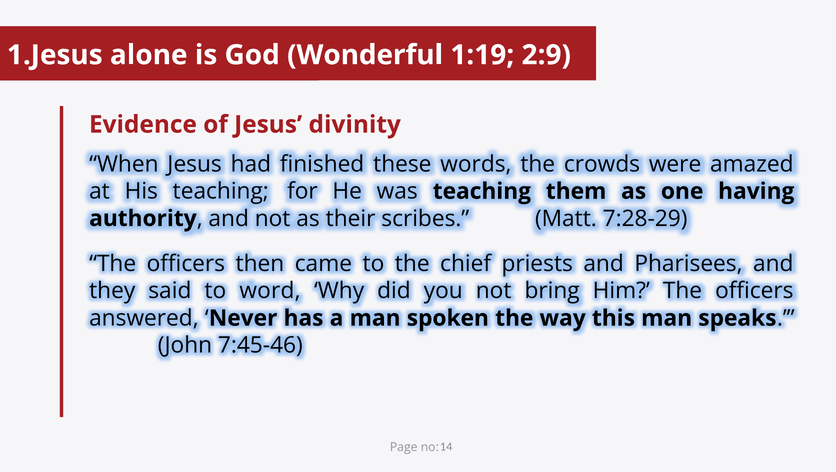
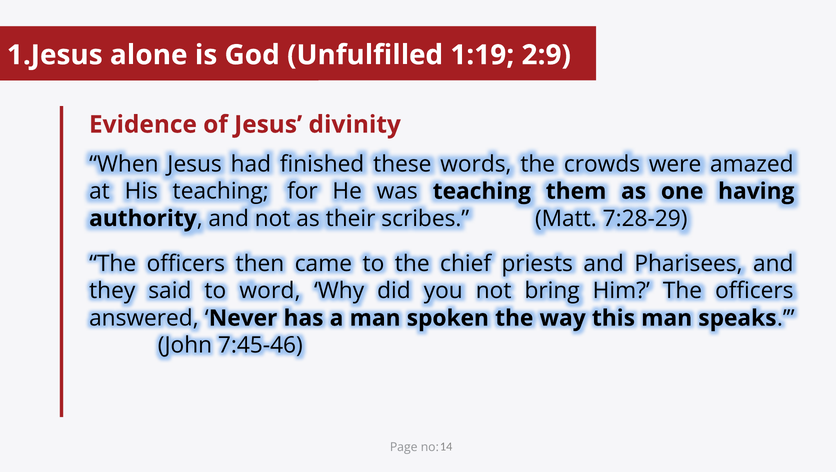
Wonderful: Wonderful -> Unfulfilled
